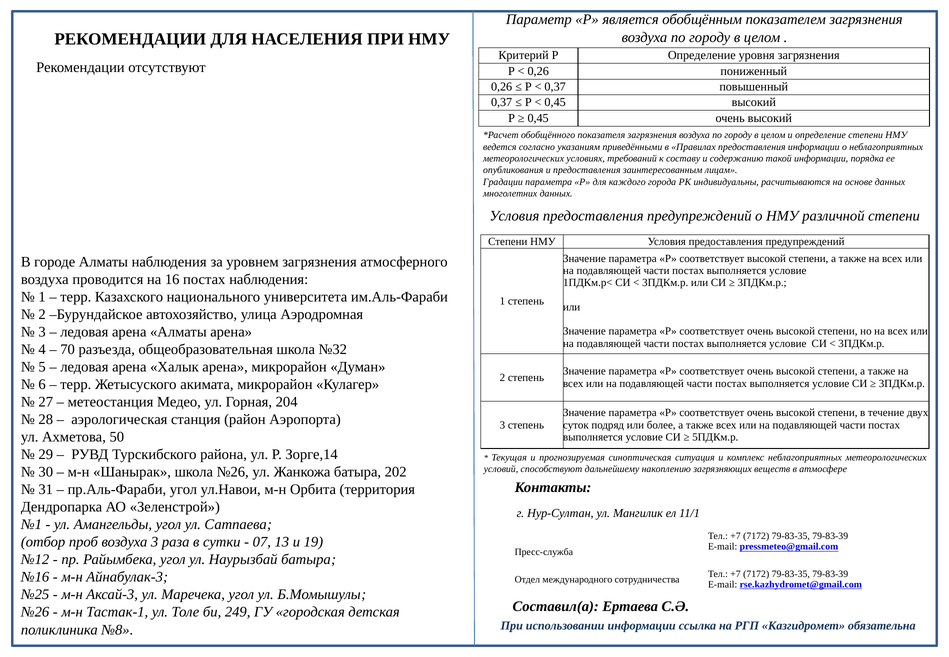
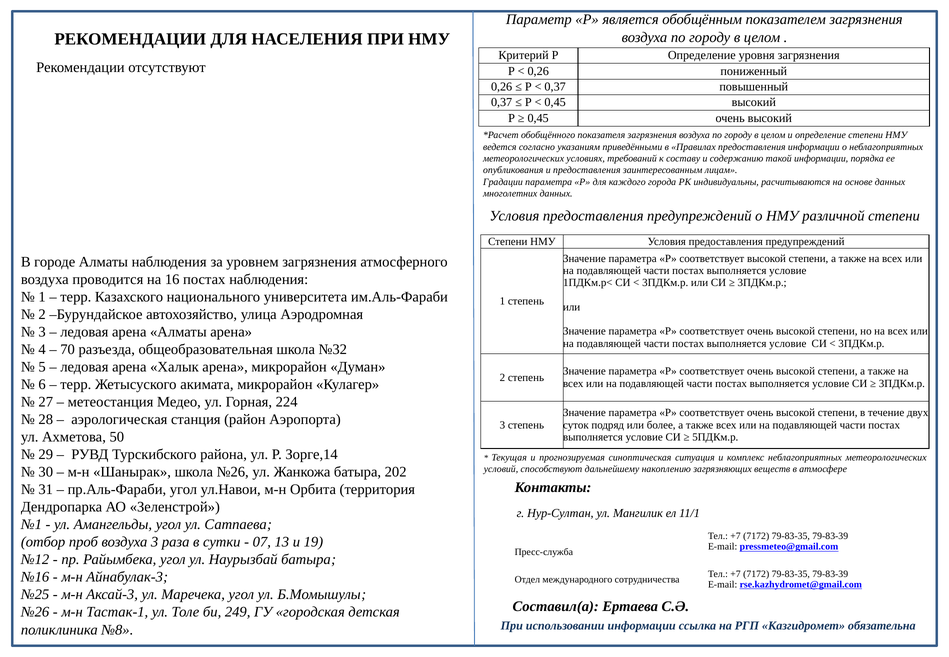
204: 204 -> 224
